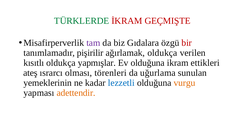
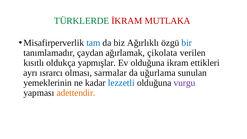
GEÇMIŞTE: GEÇMIŞTE -> MUTLAKA
tam colour: purple -> blue
Gıdalara: Gıdalara -> Ağırlıklı
bir colour: red -> blue
pişirilir: pişirilir -> çaydan
ağırlamak oldukça: oldukça -> çikolata
ateş: ateş -> ayrı
törenleri: törenleri -> sarmalar
vurgu colour: orange -> purple
